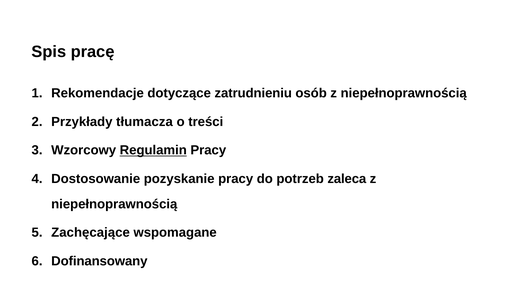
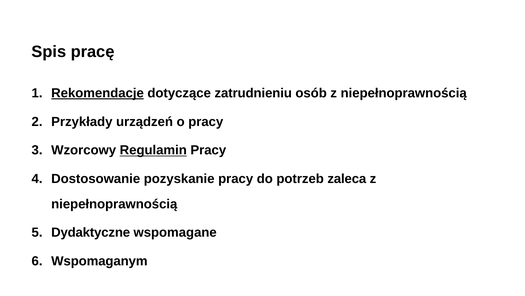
Rekomendacje underline: none -> present
tłumacza: tłumacza -> urządzeń
o treści: treści -> pracy
Zachęcające: Zachęcające -> Dydaktyczne
Dofinansowany: Dofinansowany -> Wspomaganym
